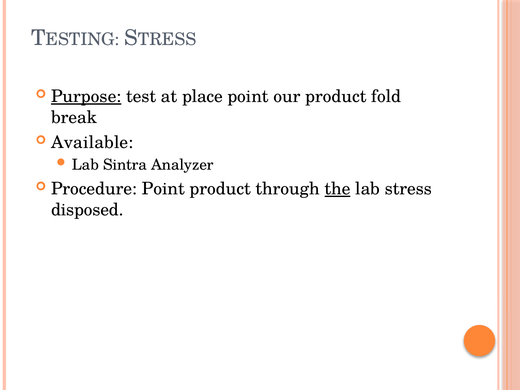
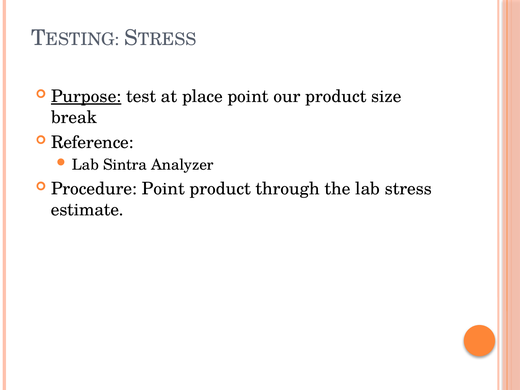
fold: fold -> size
Available: Available -> Reference
the underline: present -> none
disposed: disposed -> estimate
